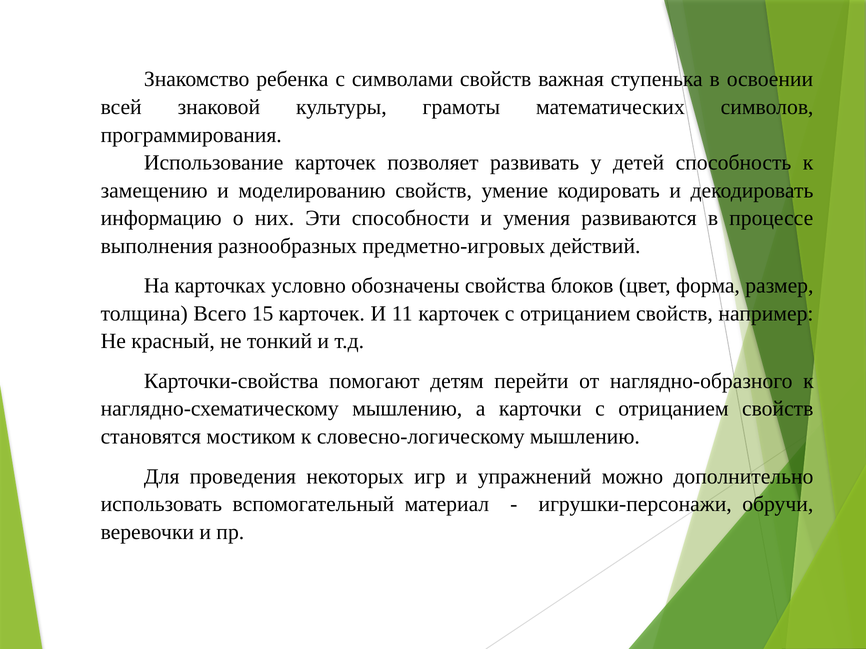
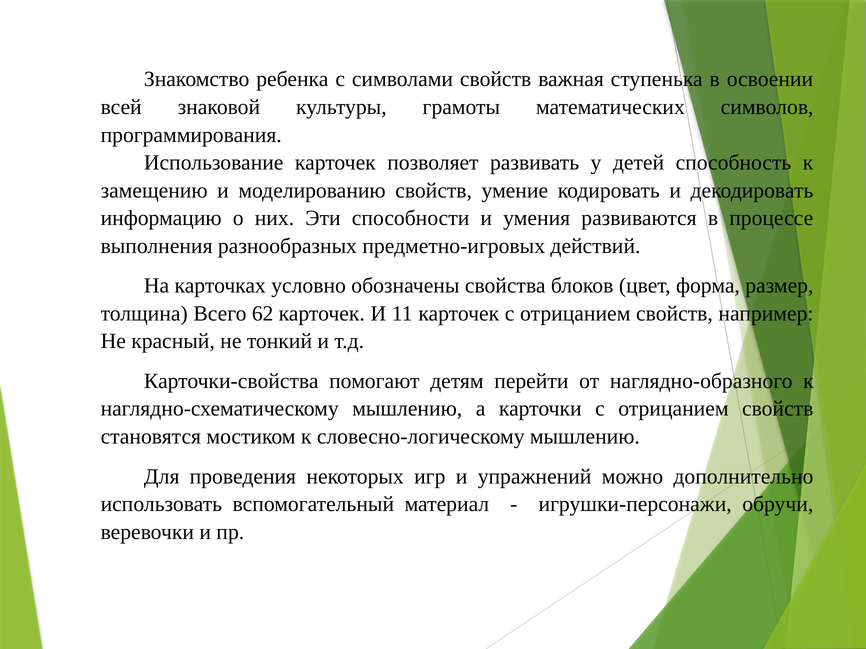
15: 15 -> 62
